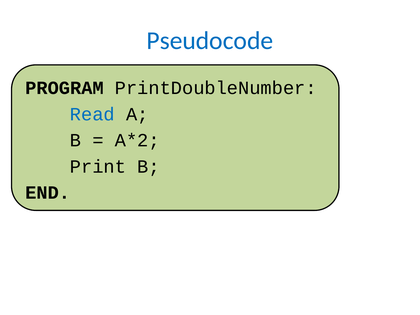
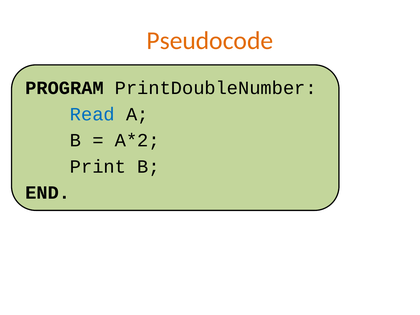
Pseudocode colour: blue -> orange
